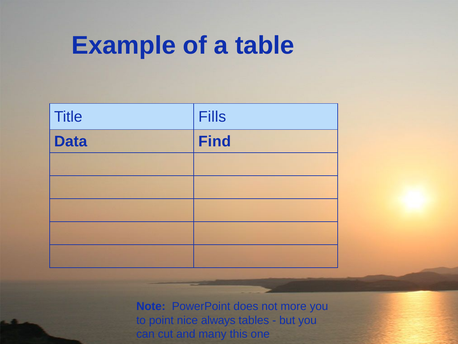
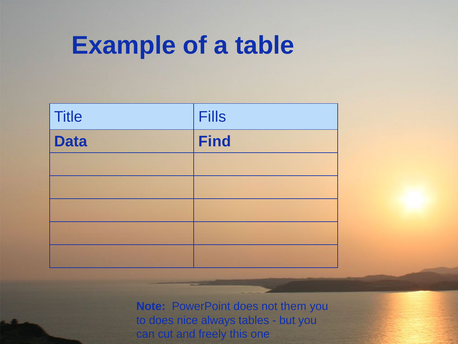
more: more -> them
to point: point -> does
many: many -> freely
